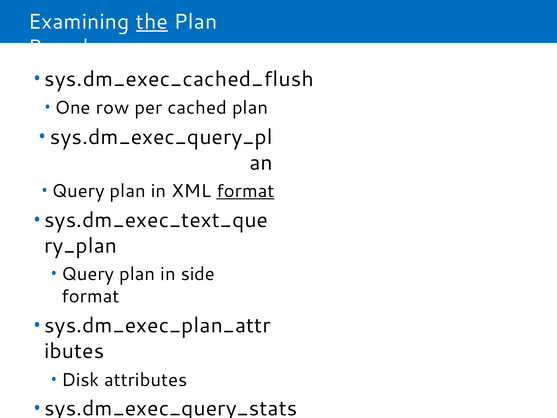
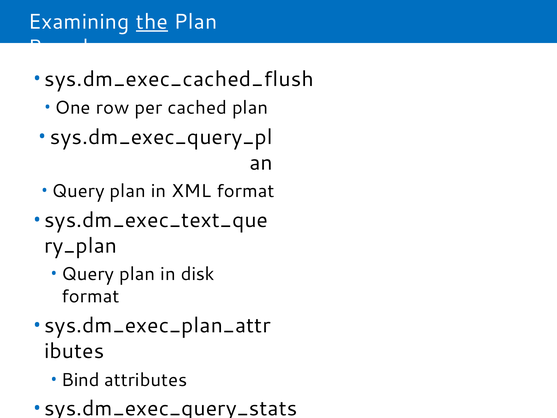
format at (245, 191) underline: present -> none
side: side -> disk
Disk: Disk -> Bind
